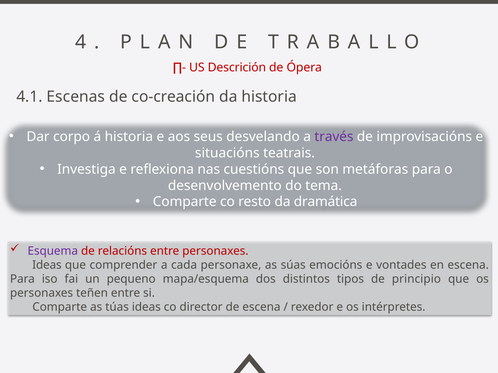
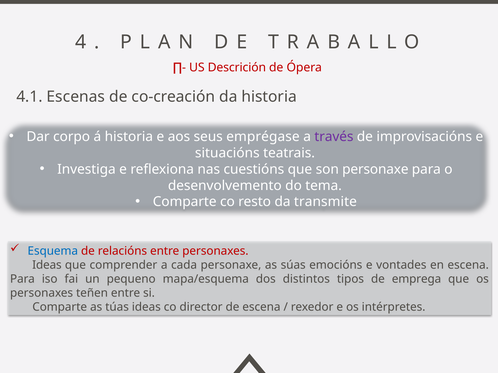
desvelando: desvelando -> emprégase
son metáforas: metáforas -> personaxe
dramática: dramática -> transmite
Esquema colour: purple -> blue
principio: principio -> emprega
